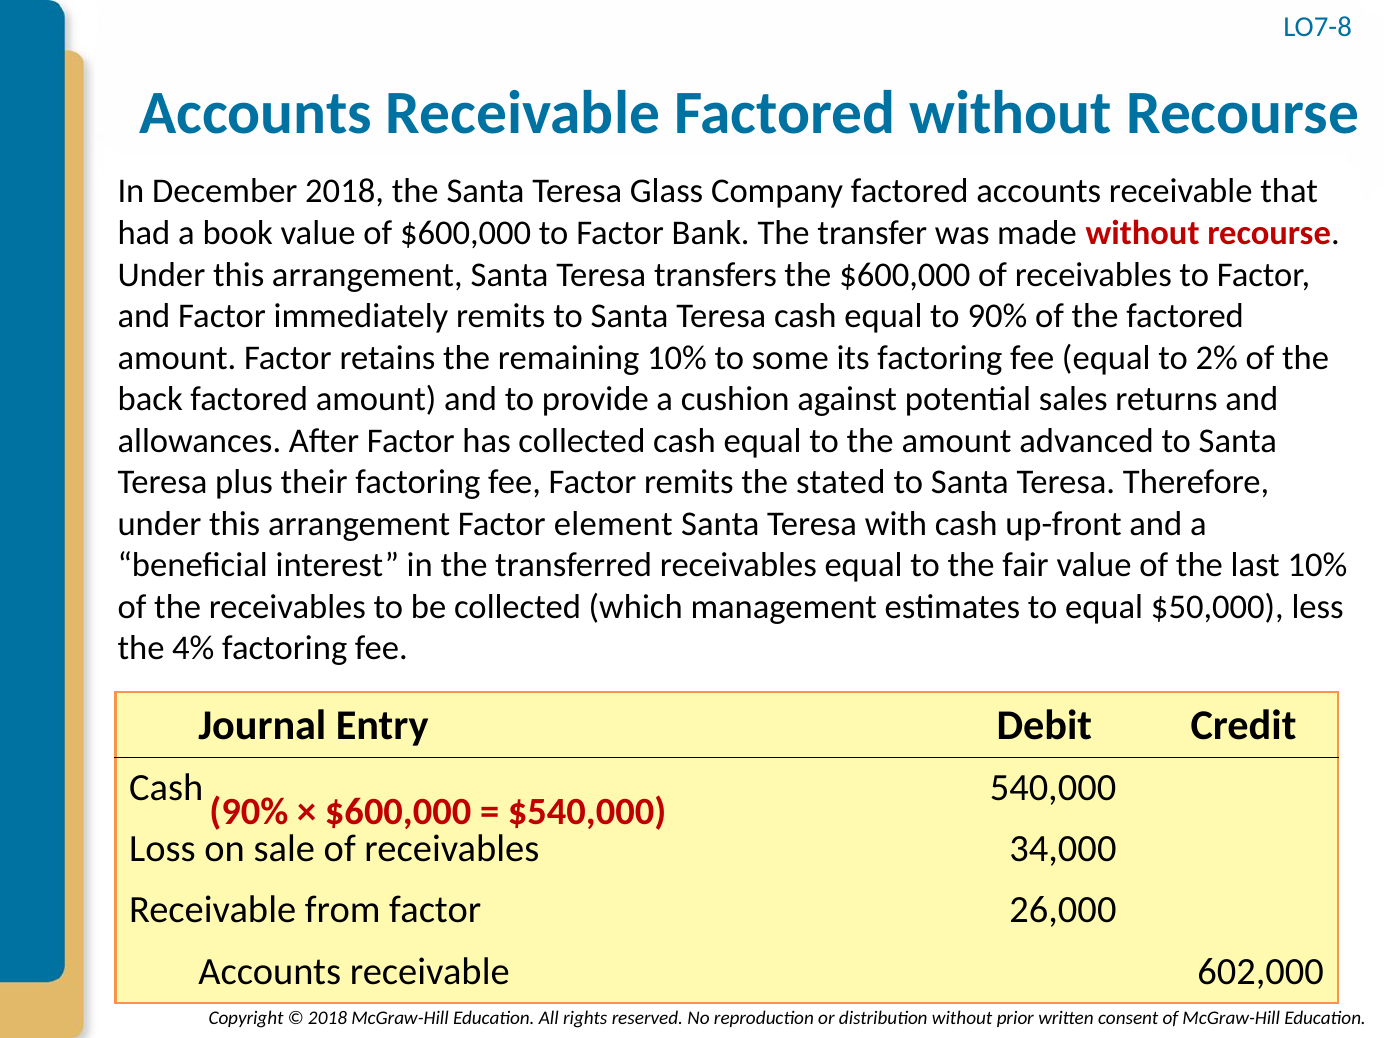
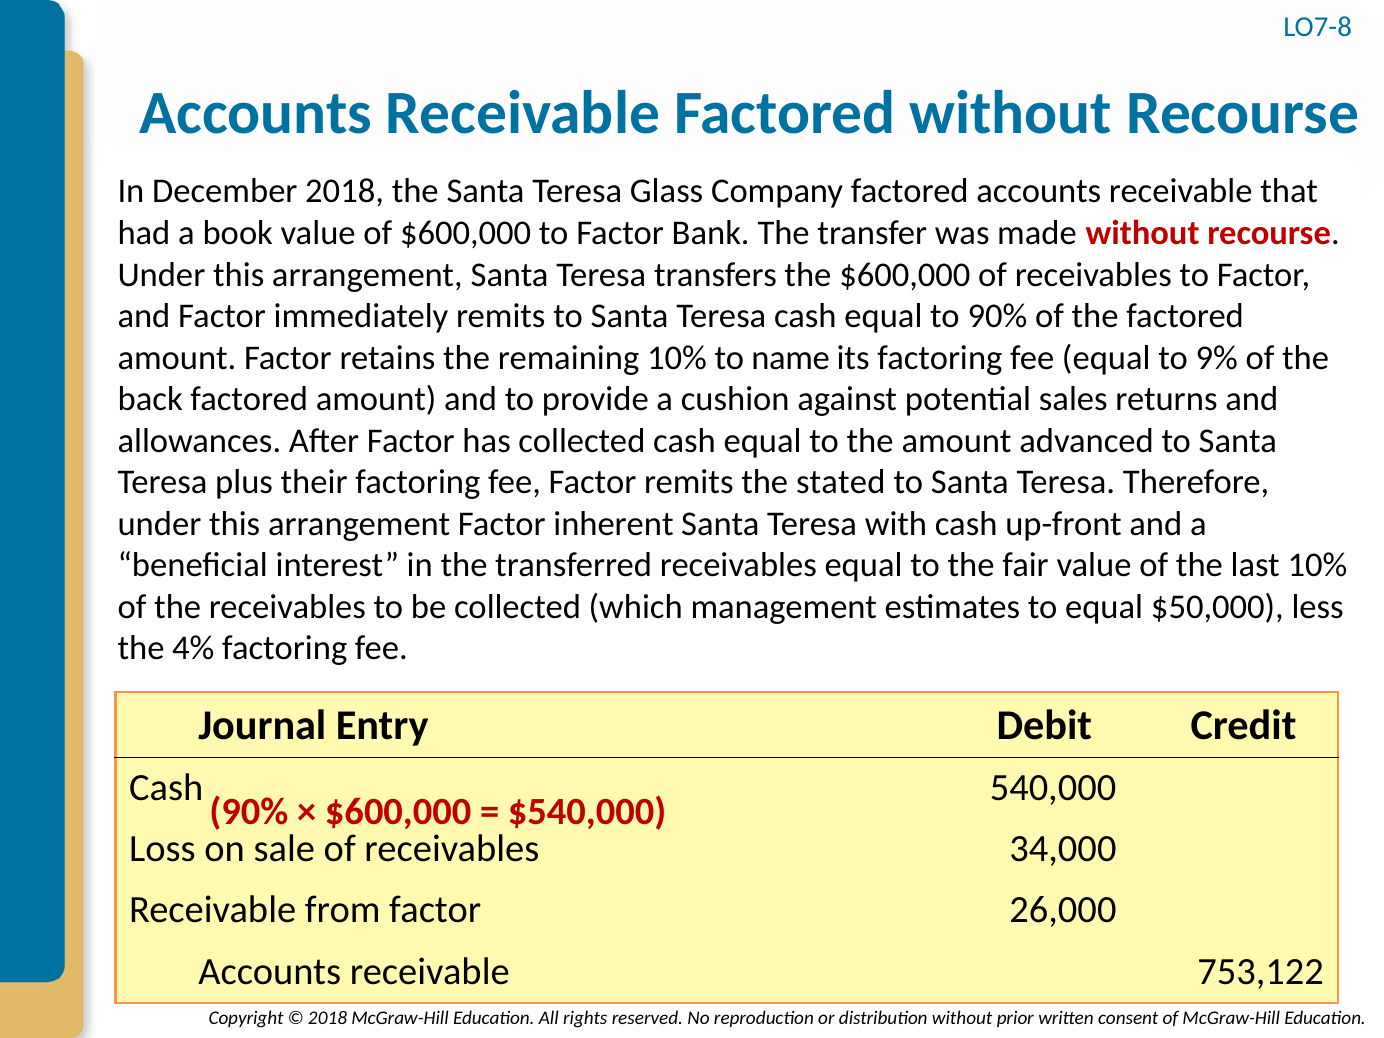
some: some -> name
2%: 2% -> 9%
element: element -> inherent
602,000: 602,000 -> 753,122
